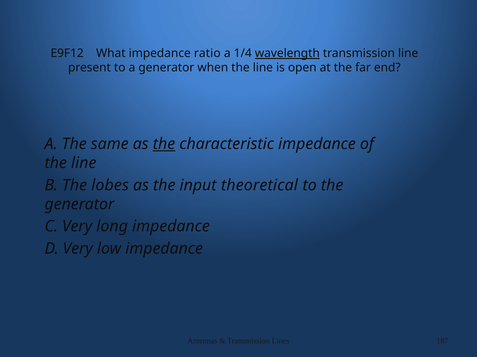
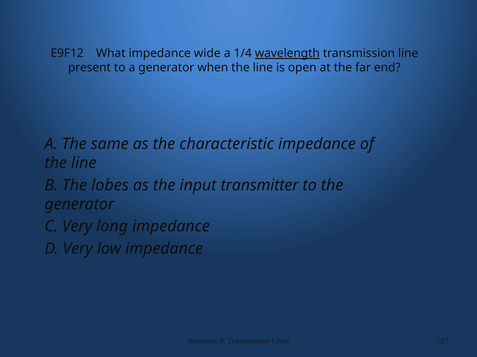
ratio: ratio -> wide
the at (164, 144) underline: present -> none
theoretical: theoretical -> transmitter
